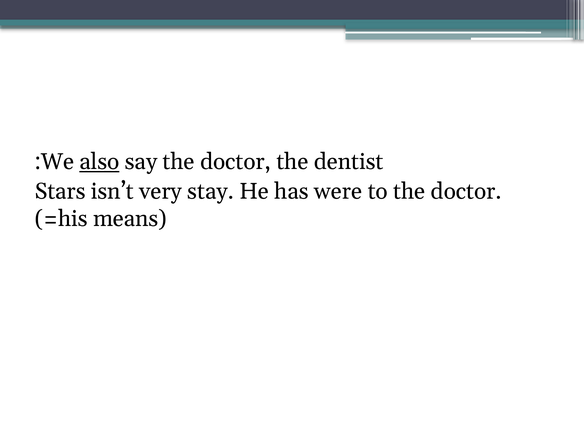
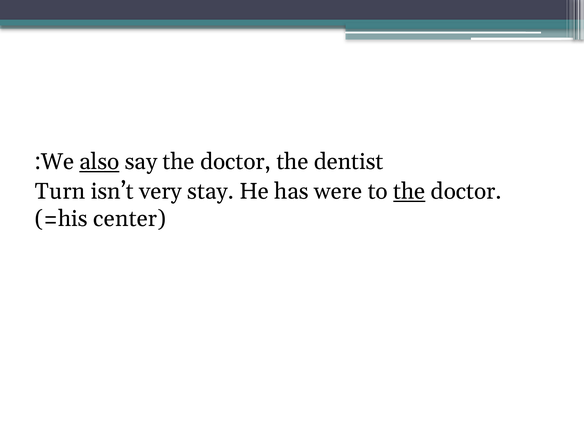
Stars: Stars -> Turn
the at (409, 191) underline: none -> present
means: means -> center
